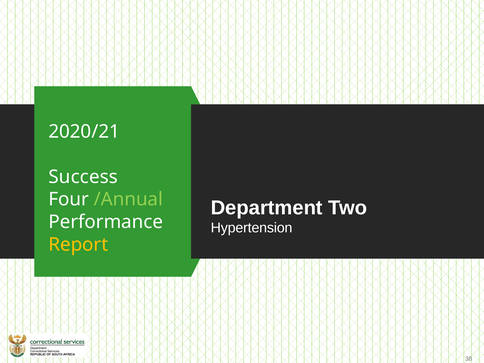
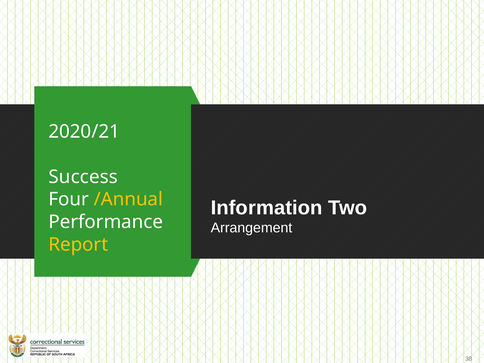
/Annual colour: light green -> yellow
Department: Department -> Information
Hypertension: Hypertension -> Arrangement
